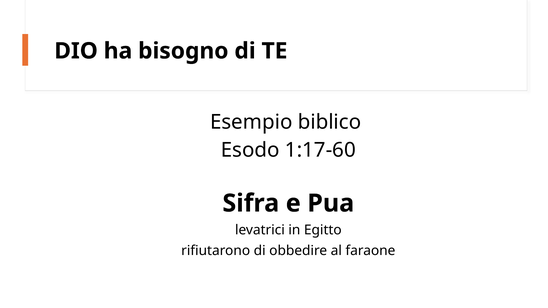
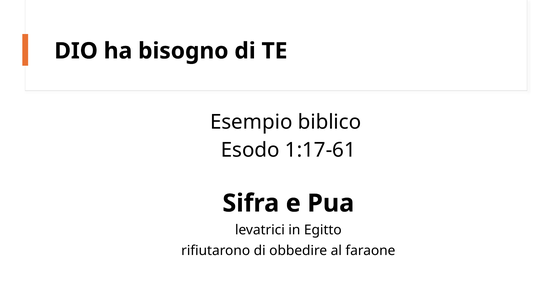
1:17-60: 1:17-60 -> 1:17-61
